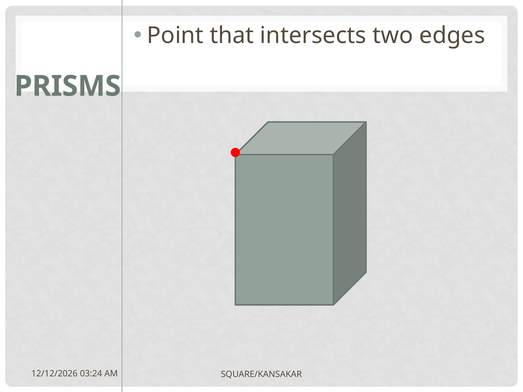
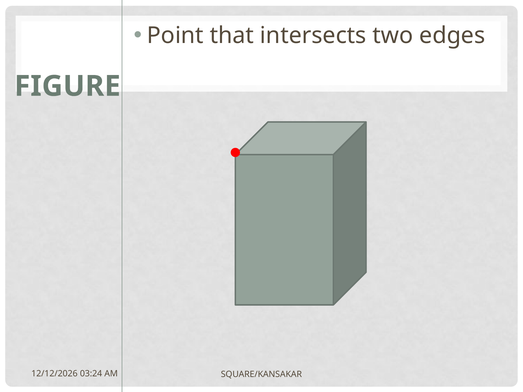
PRISMS: PRISMS -> FIGURE
